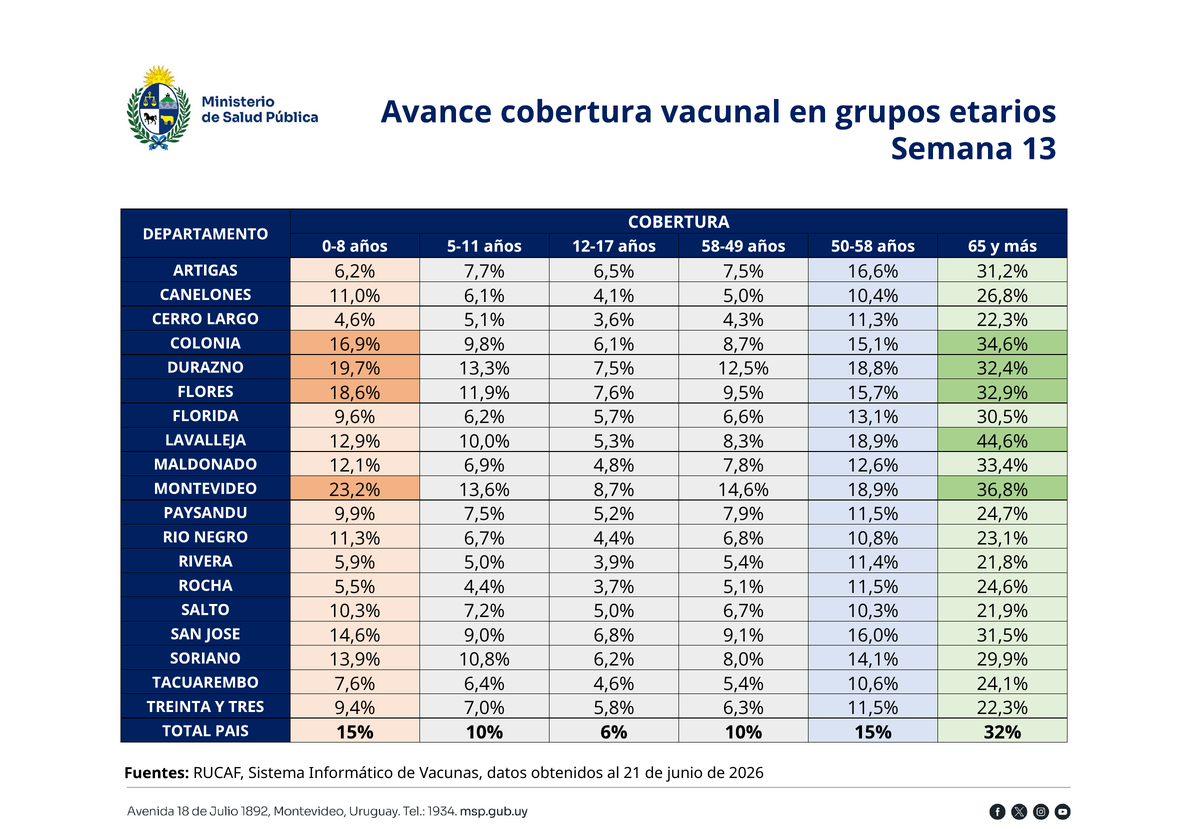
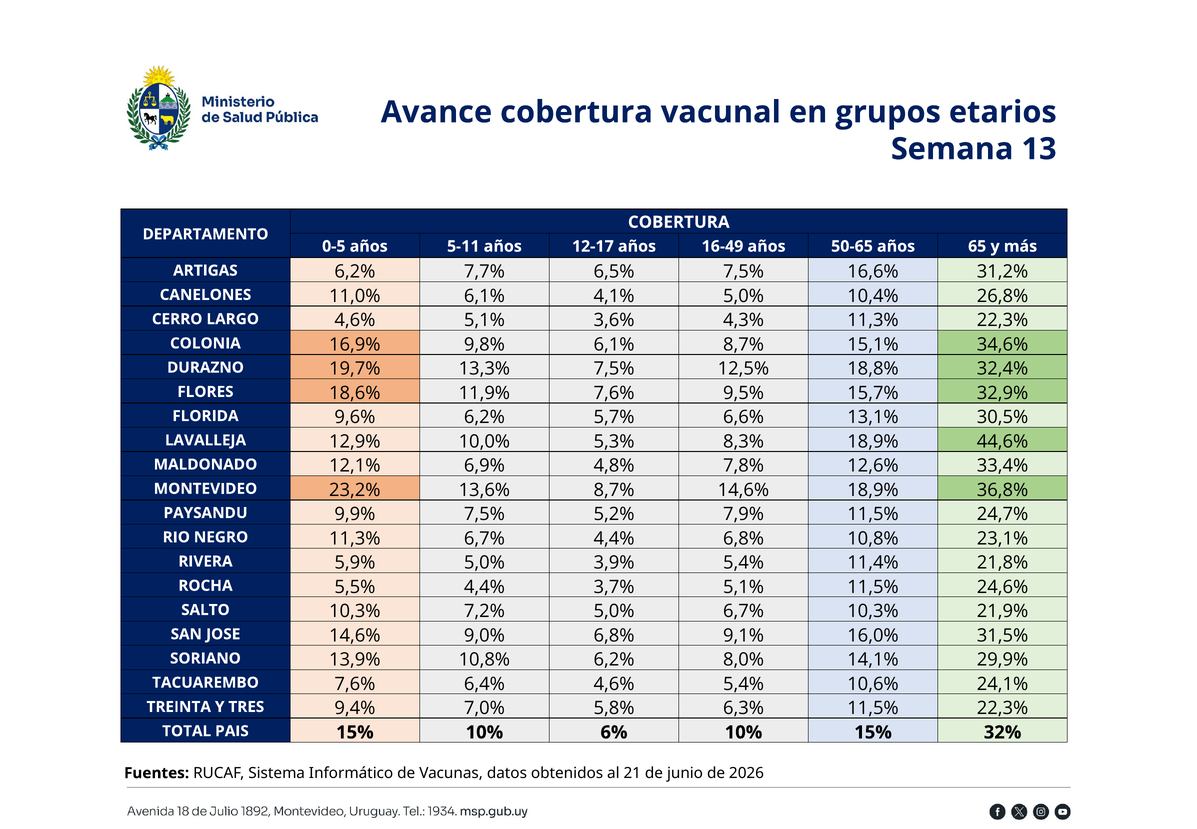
0-8: 0-8 -> 0-5
58-49: 58-49 -> 16-49
50-58: 50-58 -> 50-65
